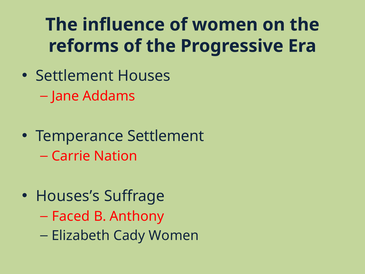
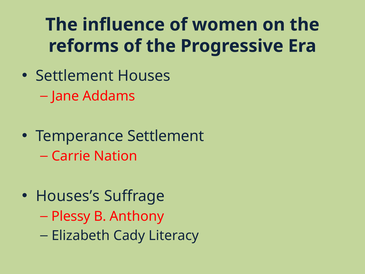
Faced: Faced -> Plessy
Cady Women: Women -> Literacy
